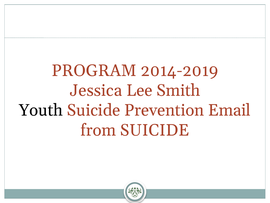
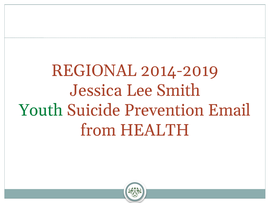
PROGRAM: PROGRAM -> REGIONAL
Youth colour: black -> green
from SUICIDE: SUICIDE -> HEALTH
